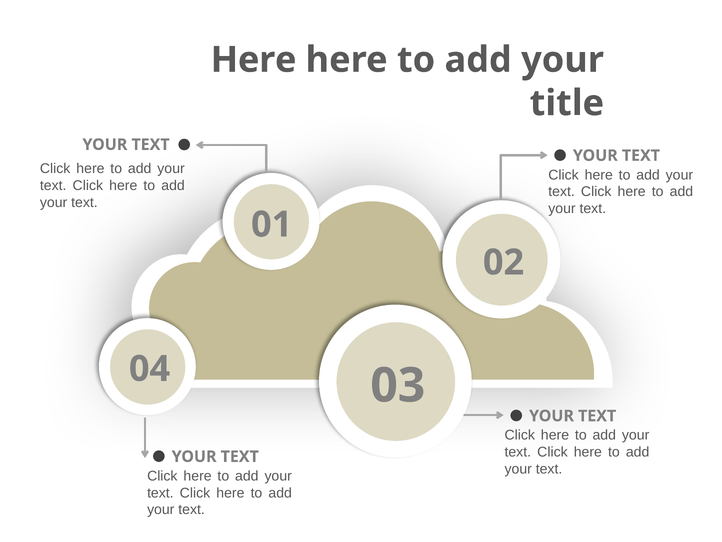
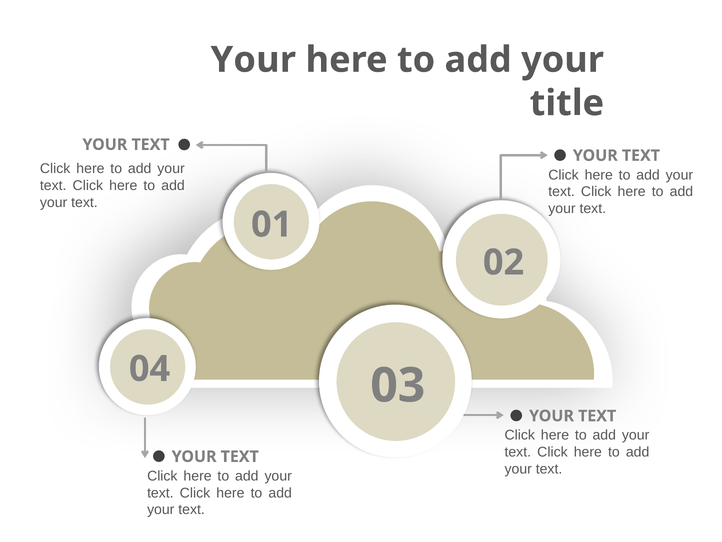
Here at (254, 60): Here -> Your
